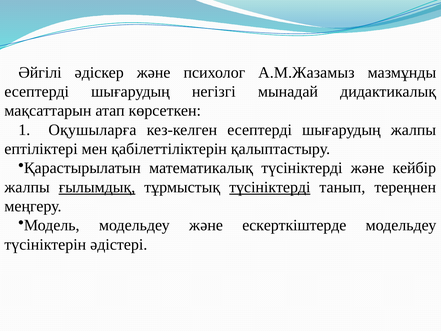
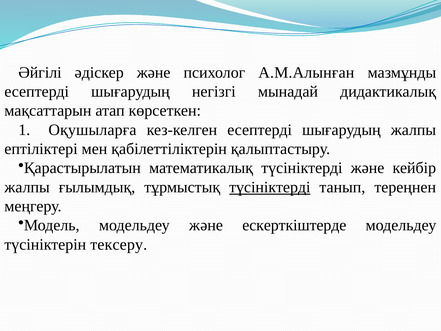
А.М.Жазамыз: А.М.Жазамыз -> А.М.Алынған
ғылымдық underline: present -> none
әдістері: әдістері -> тексеру
